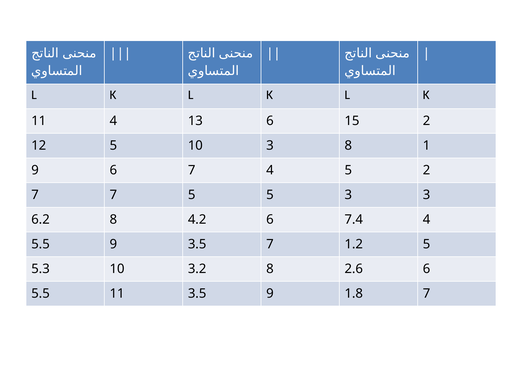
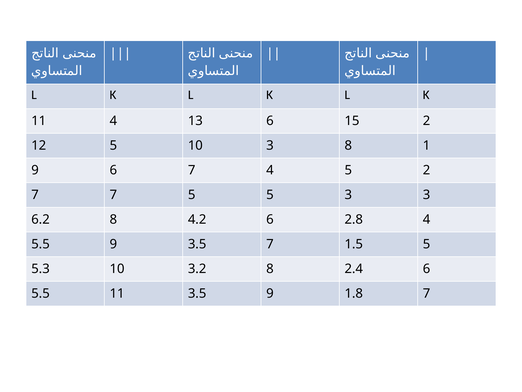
7.4: 7.4 -> 2.8
1.2: 1.2 -> 1.5
2.6: 2.6 -> 2.4
